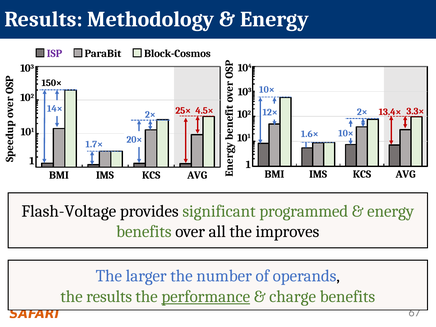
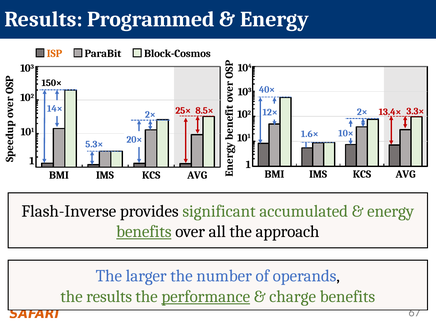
Methodology: Methodology -> Programmed
ISP colour: purple -> orange
10× at (267, 89): 10× -> 40×
4.5×: 4.5× -> 8.5×
1.7×: 1.7× -> 5.3×
Flash-Voltage: Flash-Voltage -> Flash-Inverse
programmed: programmed -> accumulated
benefits at (144, 232) underline: none -> present
improves: improves -> approach
